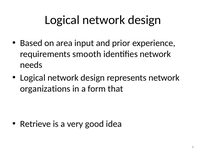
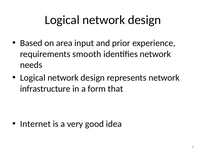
organizations: organizations -> infrastructure
Retrieve: Retrieve -> Internet
